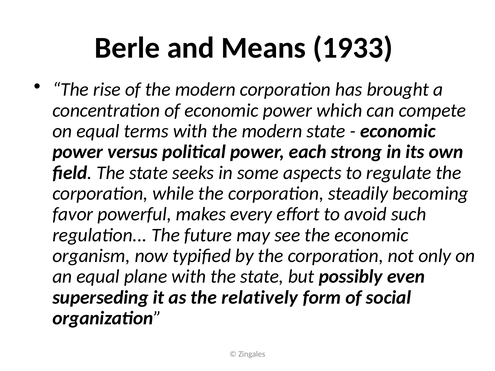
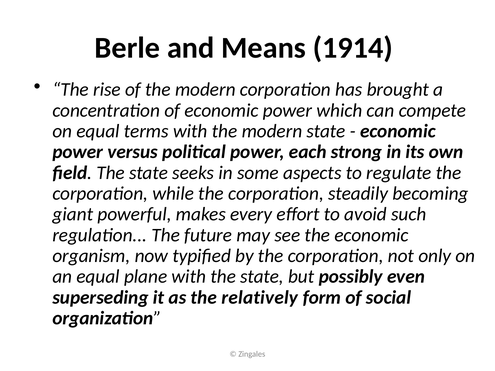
1933: 1933 -> 1914
favor: favor -> giant
